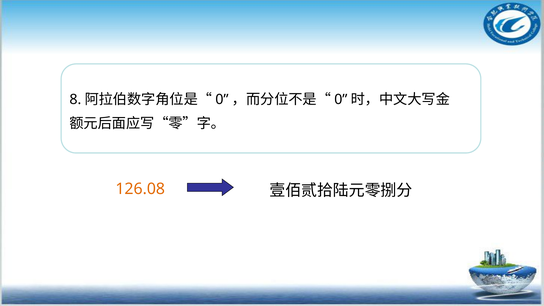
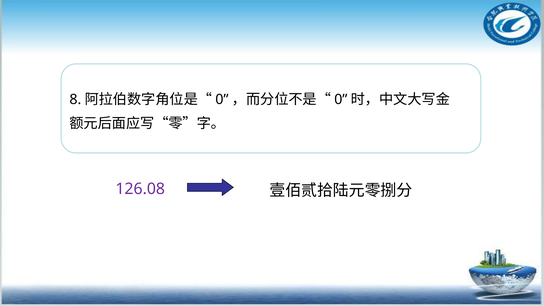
126.08 colour: orange -> purple
